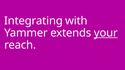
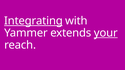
Integrating underline: none -> present
